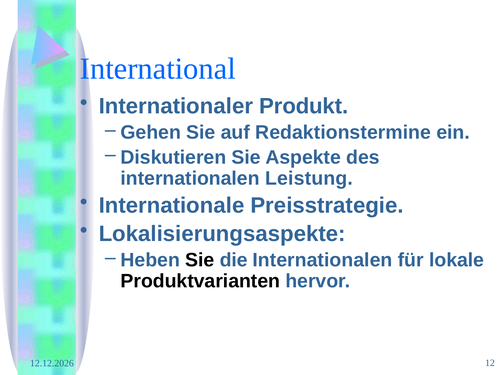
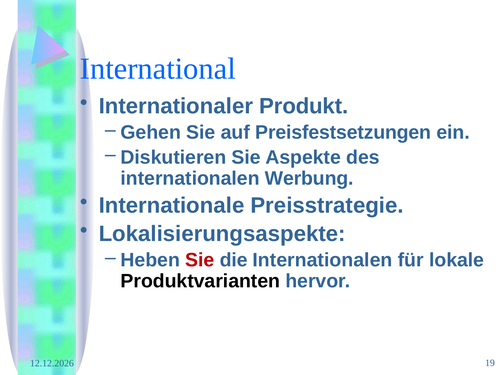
Redaktionstermine: Redaktionstermine -> Preisfestsetzungen
Leistung: Leistung -> Werbung
Sie at (200, 260) colour: black -> red
12: 12 -> 19
